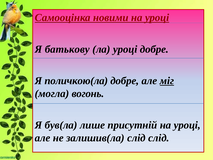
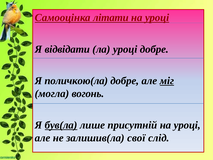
новими: новими -> літати
батькову: батькову -> відвідати
був(ла underline: none -> present
залишив(ла слід: слід -> свої
